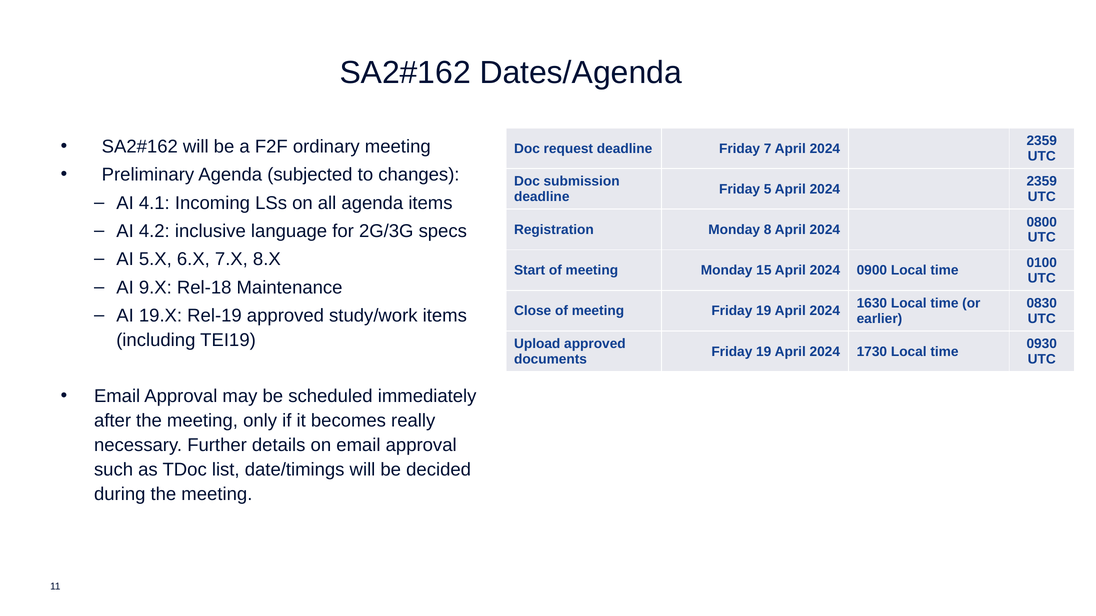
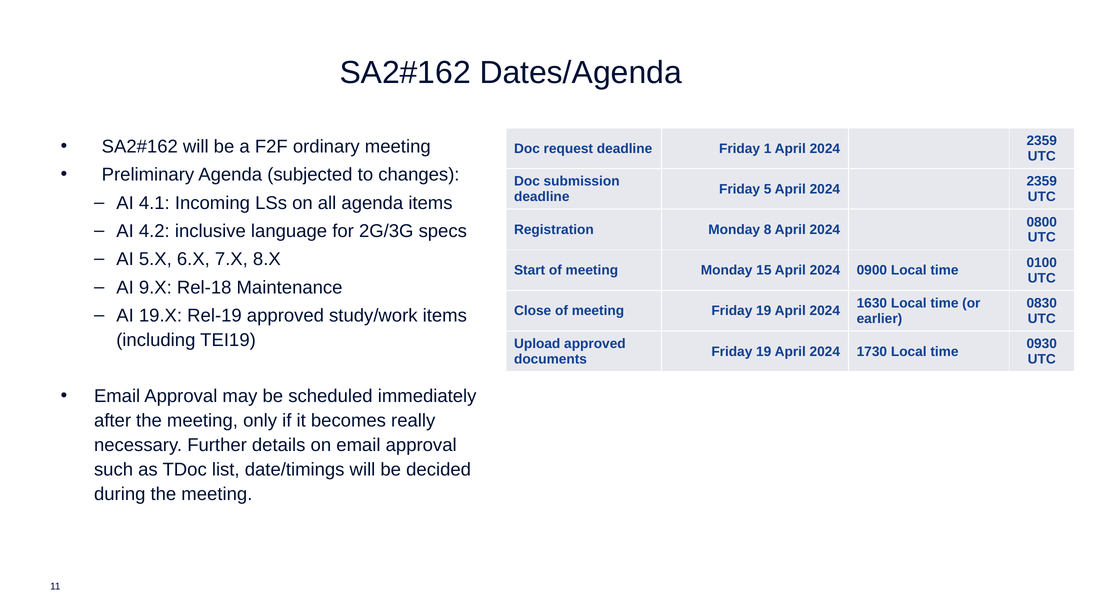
7: 7 -> 1
